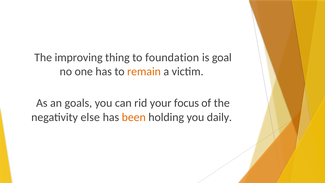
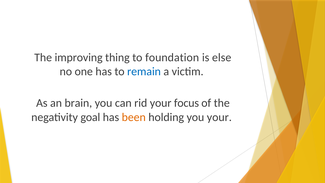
goal: goal -> else
remain colour: orange -> blue
goals: goals -> brain
else: else -> goal
you daily: daily -> your
